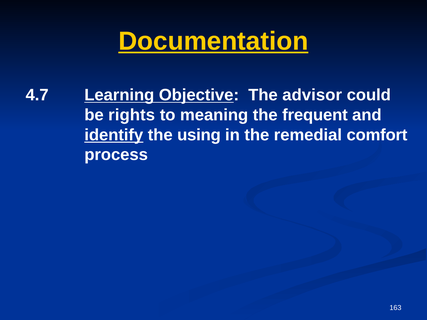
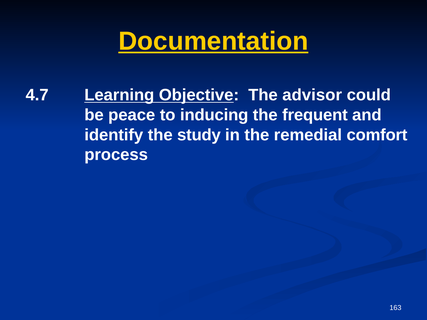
rights: rights -> peace
meaning: meaning -> inducing
identify underline: present -> none
using: using -> study
